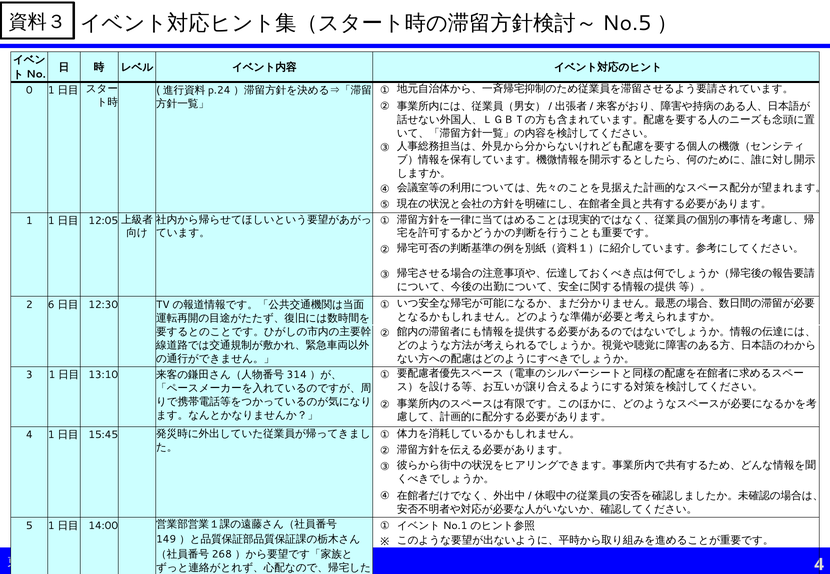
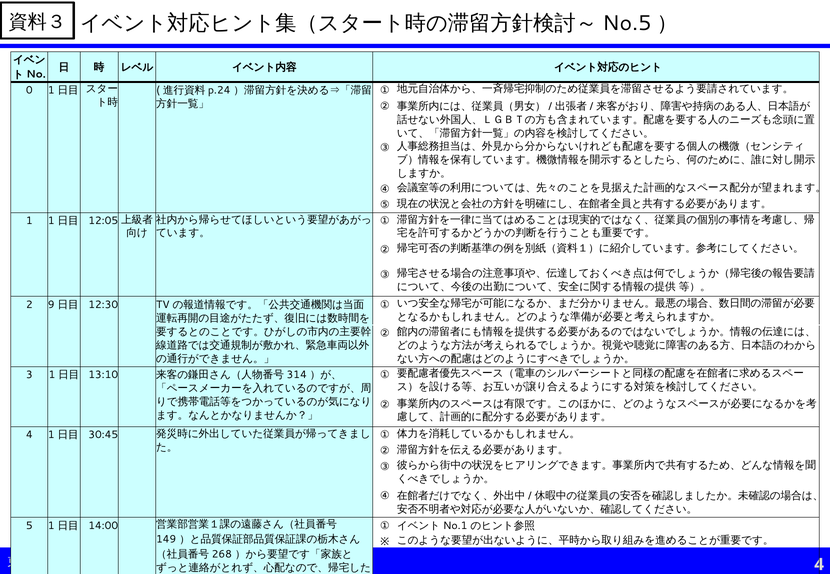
6: 6 -> 9
15:45: 15:45 -> 30:45
